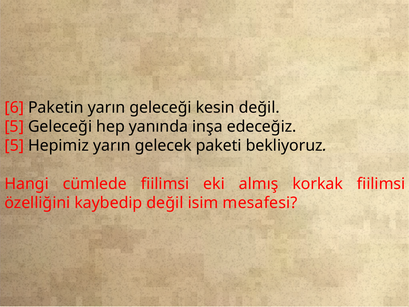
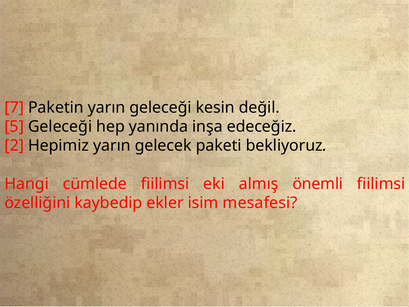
6: 6 -> 7
5 at (14, 146): 5 -> 2
korkak: korkak -> önemli
kaybedip değil: değil -> ekler
